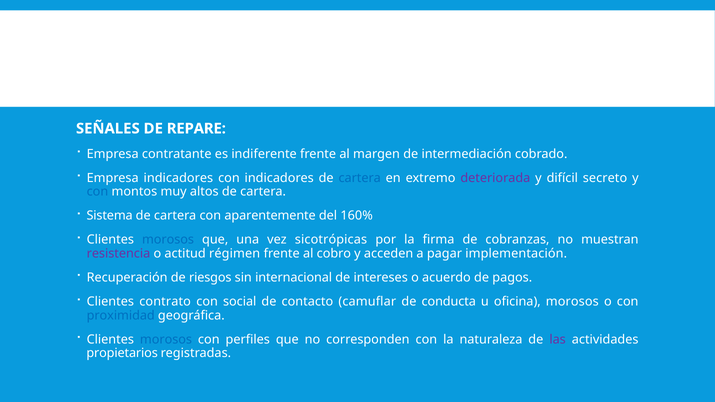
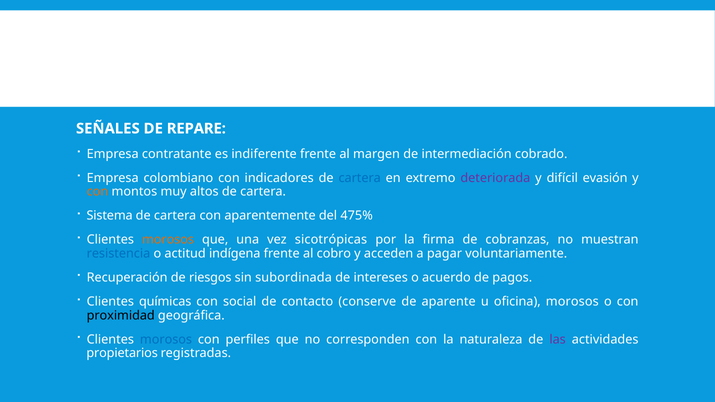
Empresa indicadores: indicadores -> colombiano
secreto: secreto -> evasión
con at (97, 192) colour: blue -> orange
160%: 160% -> 475%
morosos at (168, 240) colour: blue -> orange
resistencia colour: purple -> blue
régimen: régimen -> indígena
implementación: implementación -> voluntariamente
internacional: internacional -> subordinada
contrato: contrato -> químicas
camuflar: camuflar -> conserve
conducta: conducta -> aparente
proximidad colour: blue -> black
